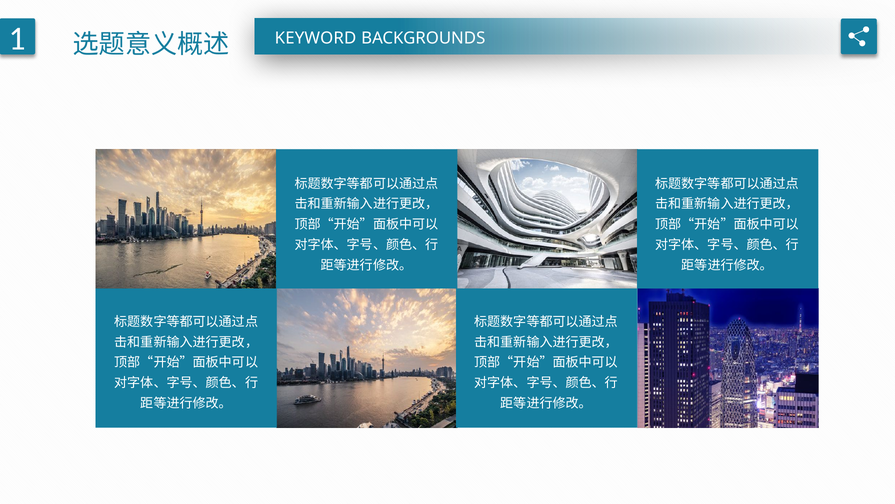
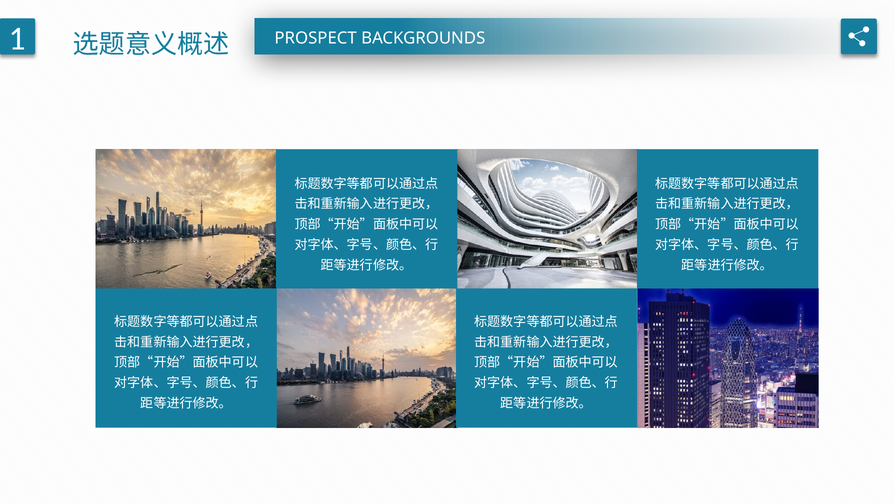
KEYWORD: KEYWORD -> PROSPECT
